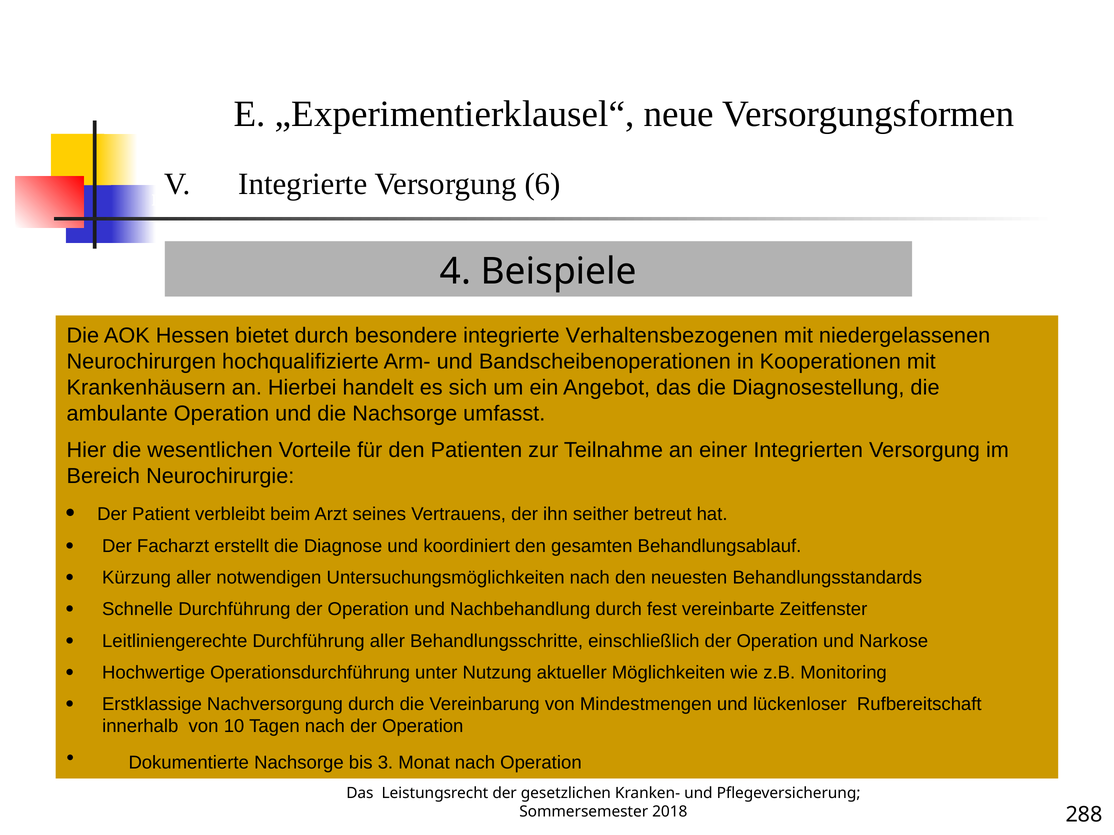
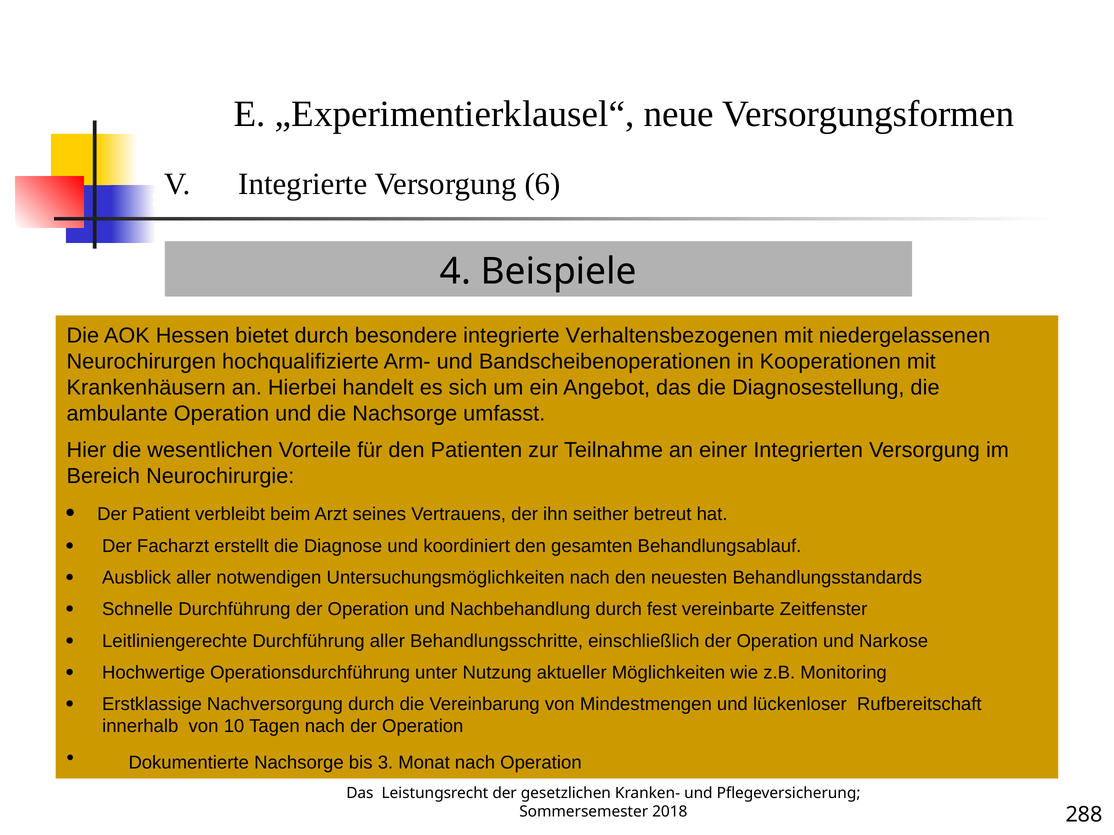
Kürzung: Kürzung -> Ausblick
